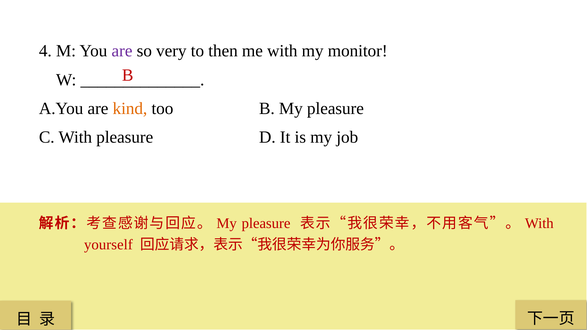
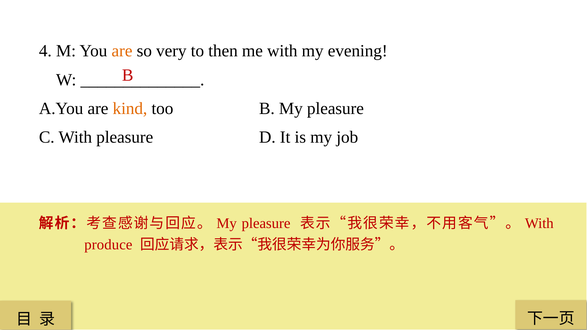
are at (122, 51) colour: purple -> orange
monitor: monitor -> evening
yourself: yourself -> produce
